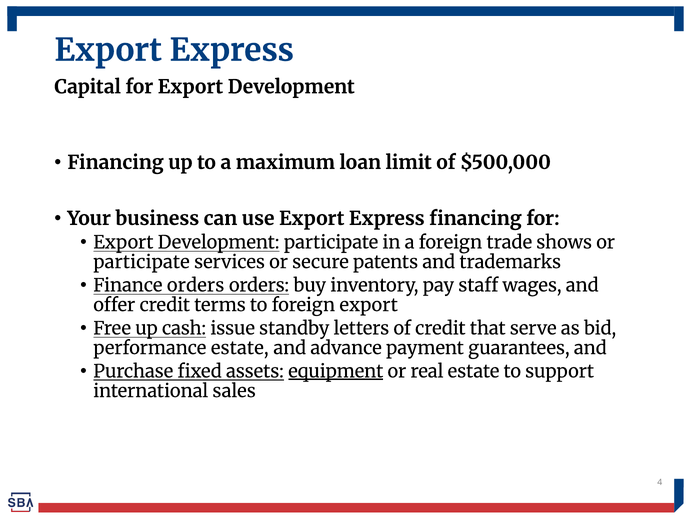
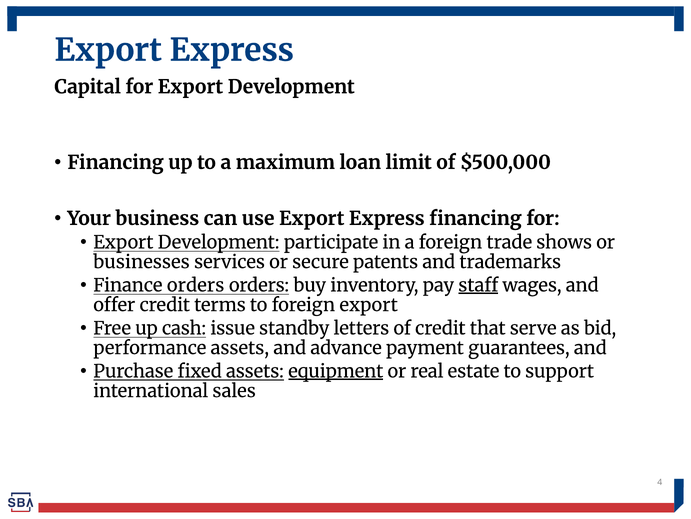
participate at (141, 262): participate -> businesses
staff underline: none -> present
performance estate: estate -> assets
